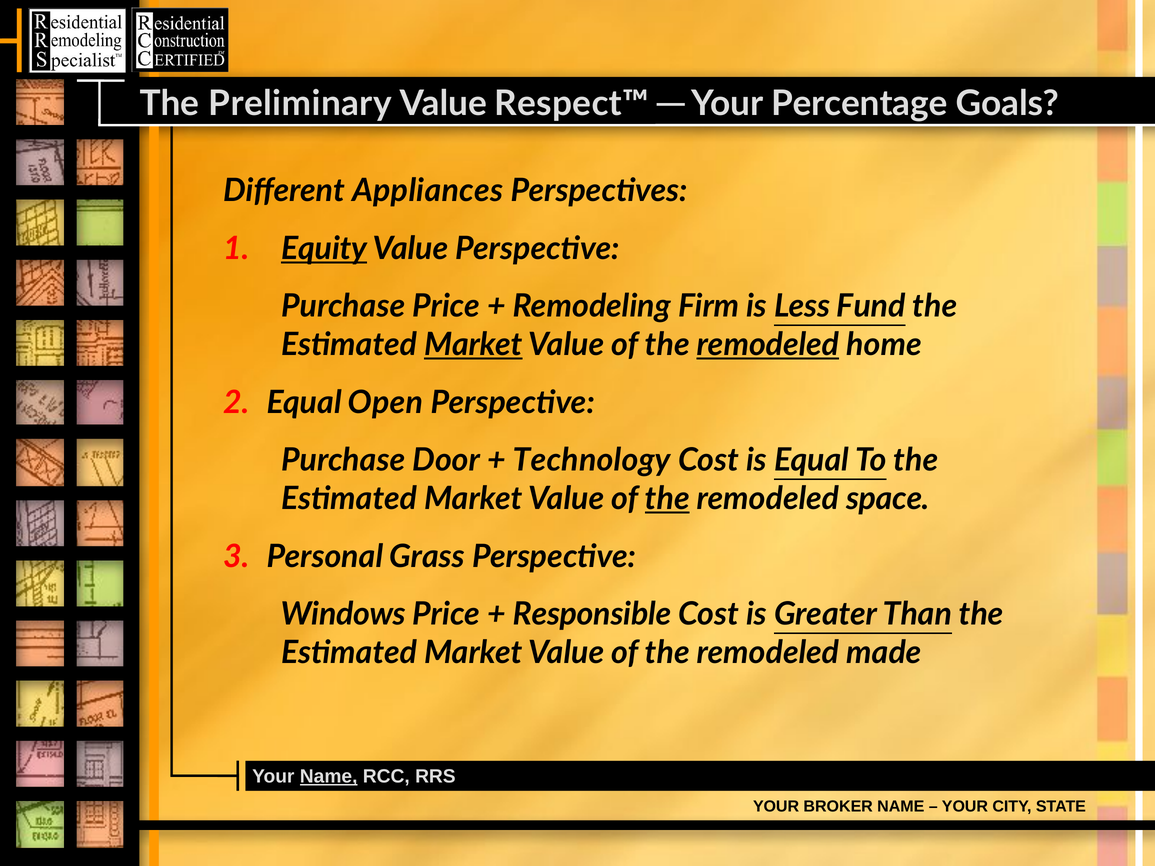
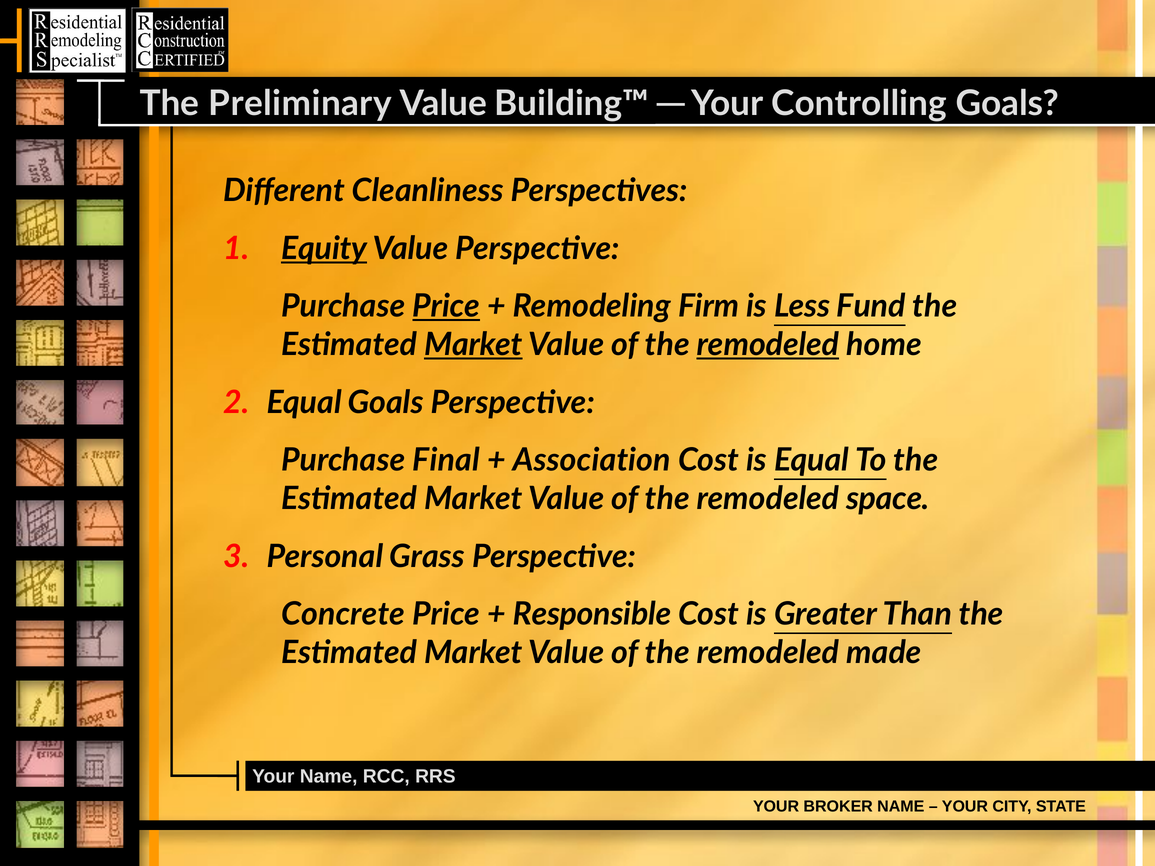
Respect™: Respect™ -> Building™
Percentage: Percentage -> Controlling
Appliances: Appliances -> Cleanliness
Price at (446, 306) underline: none -> present
Equal Open: Open -> Goals
Door: Door -> Final
Technology: Technology -> Association
the at (667, 499) underline: present -> none
Windows: Windows -> Concrete
Name at (329, 777) underline: present -> none
